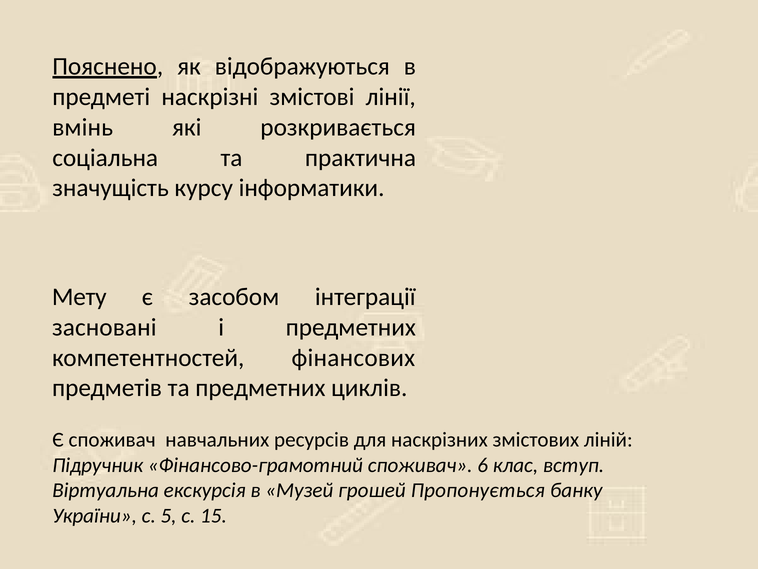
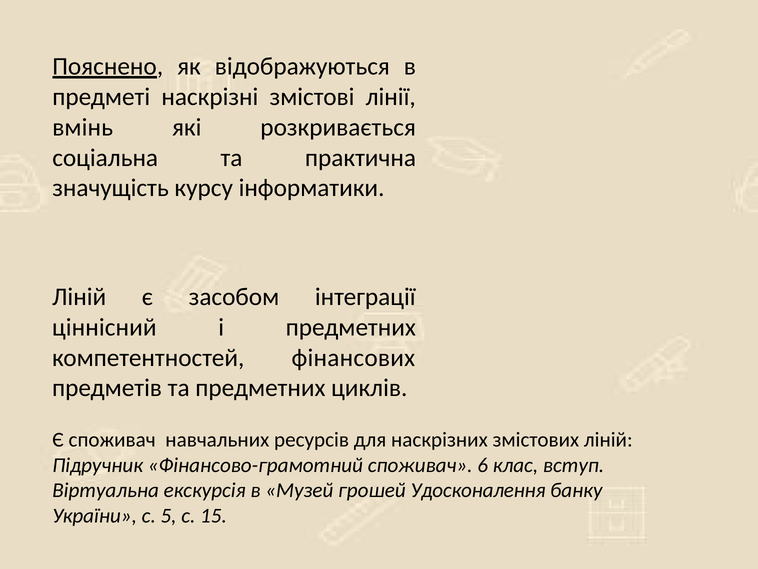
Мету at (79, 297): Мету -> Ліній
засновані: засновані -> ціннісний
Пропонується: Пропонується -> Удосконалення
